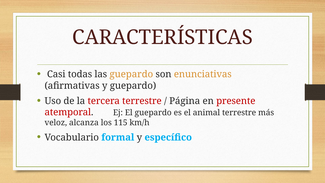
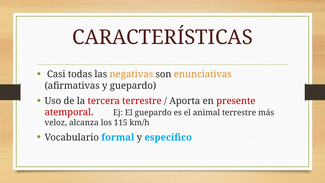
las guepardo: guepardo -> negativas
Página: Página -> Aporta
